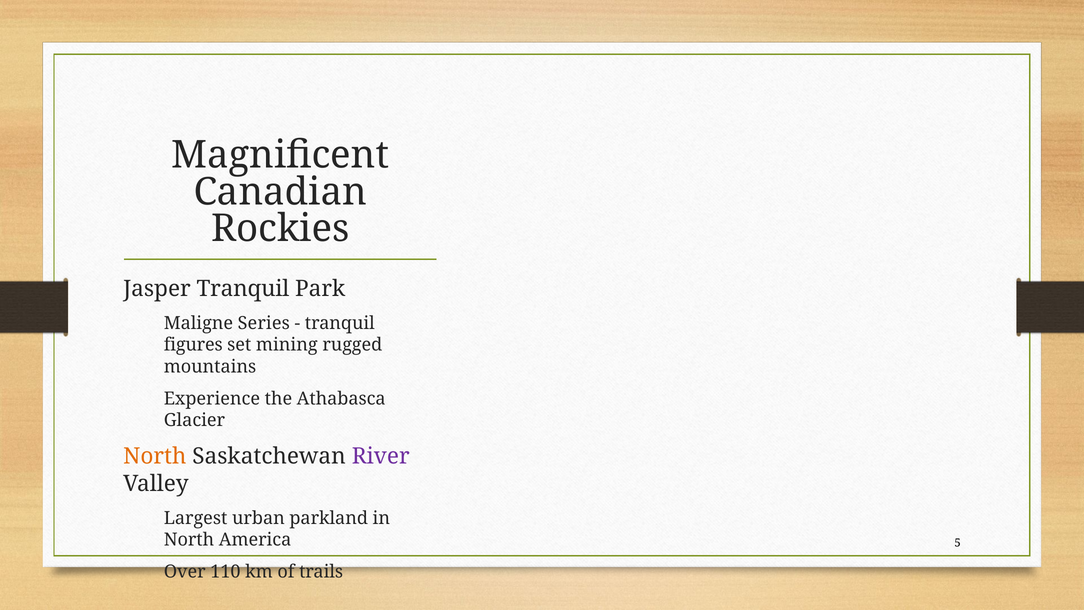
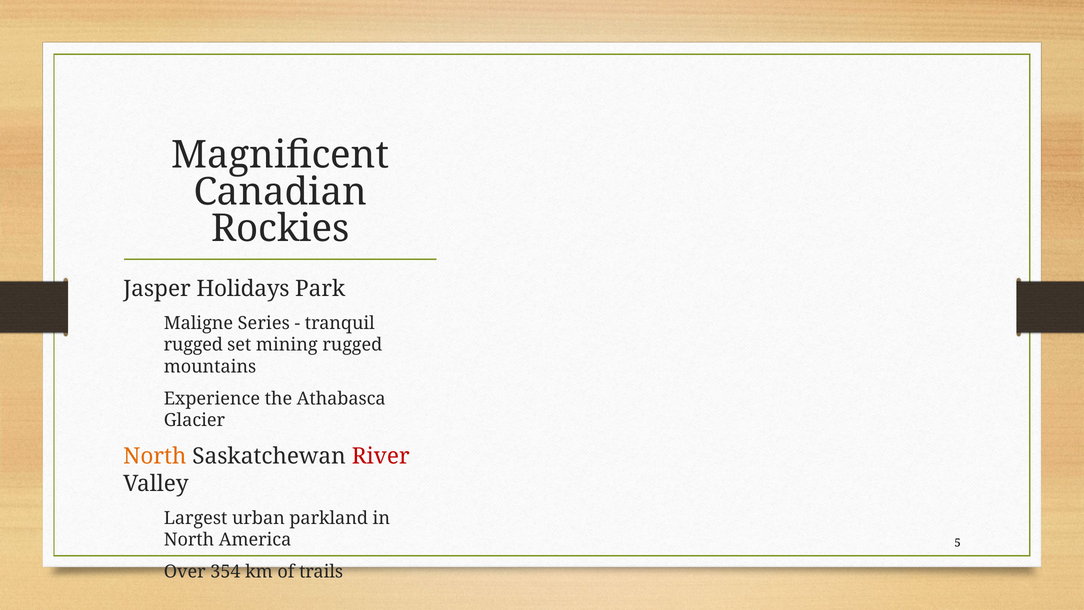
Jasper Tranquil: Tranquil -> Holidays
figures at (193, 345): figures -> rugged
River colour: purple -> red
110: 110 -> 354
